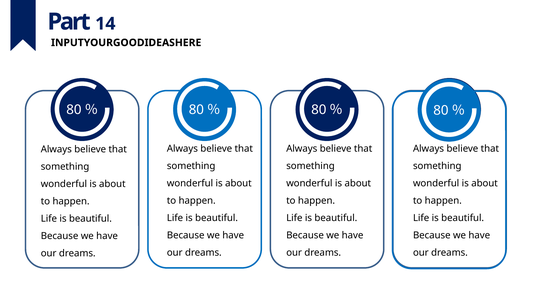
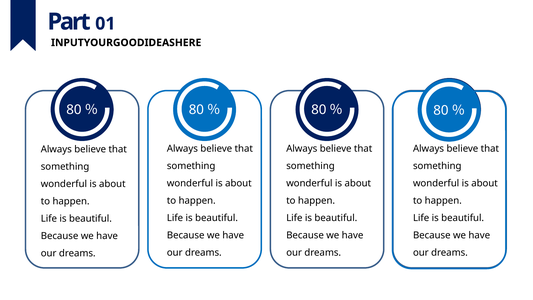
14: 14 -> 01
